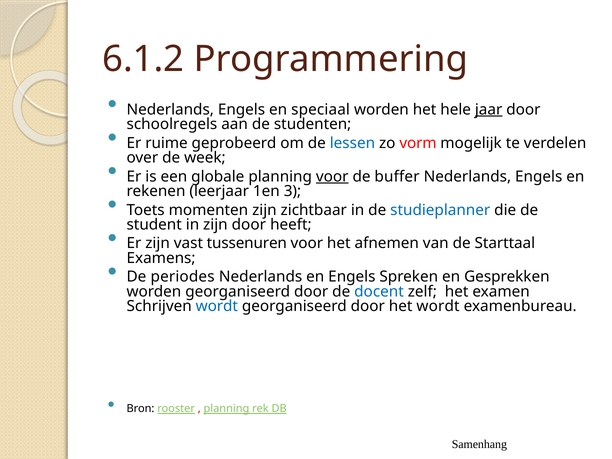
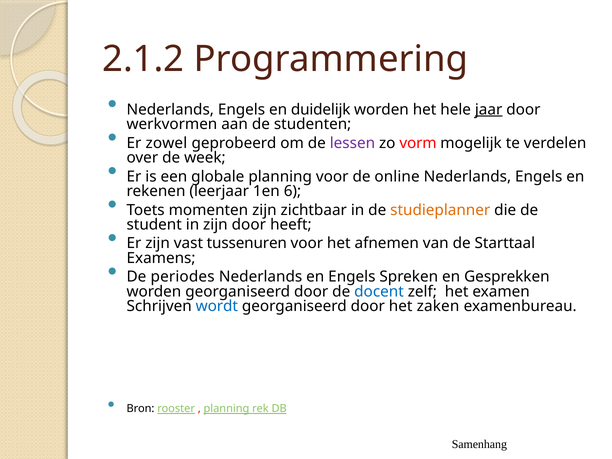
6.1.2: 6.1.2 -> 2.1.2
speciaal: speciaal -> duidelijk
schoolregels: schoolregels -> werkvormen
ruime: ruime -> zowel
lessen colour: blue -> purple
voor at (332, 177) underline: present -> none
buffer: buffer -> online
3: 3 -> 6
studieplanner colour: blue -> orange
het wordt: wordt -> zaken
